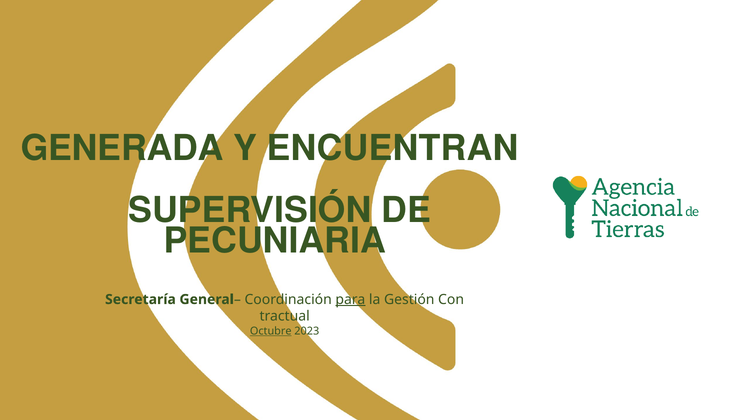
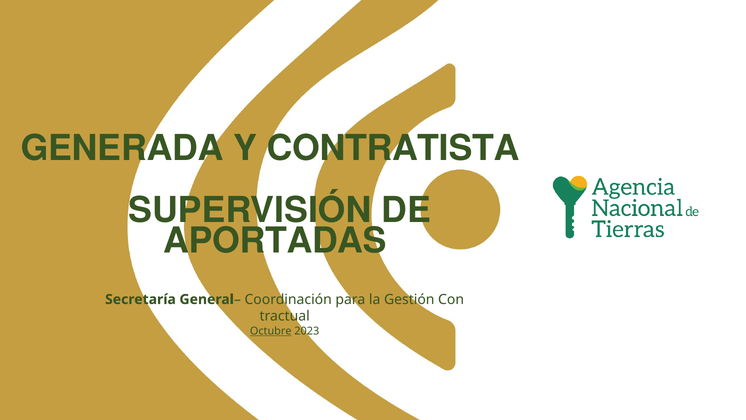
ENCUENTRAN: ENCUENTRAN -> CONTRATISTA
PECUNIARIA: PECUNIARIA -> APORTADAS
para underline: present -> none
